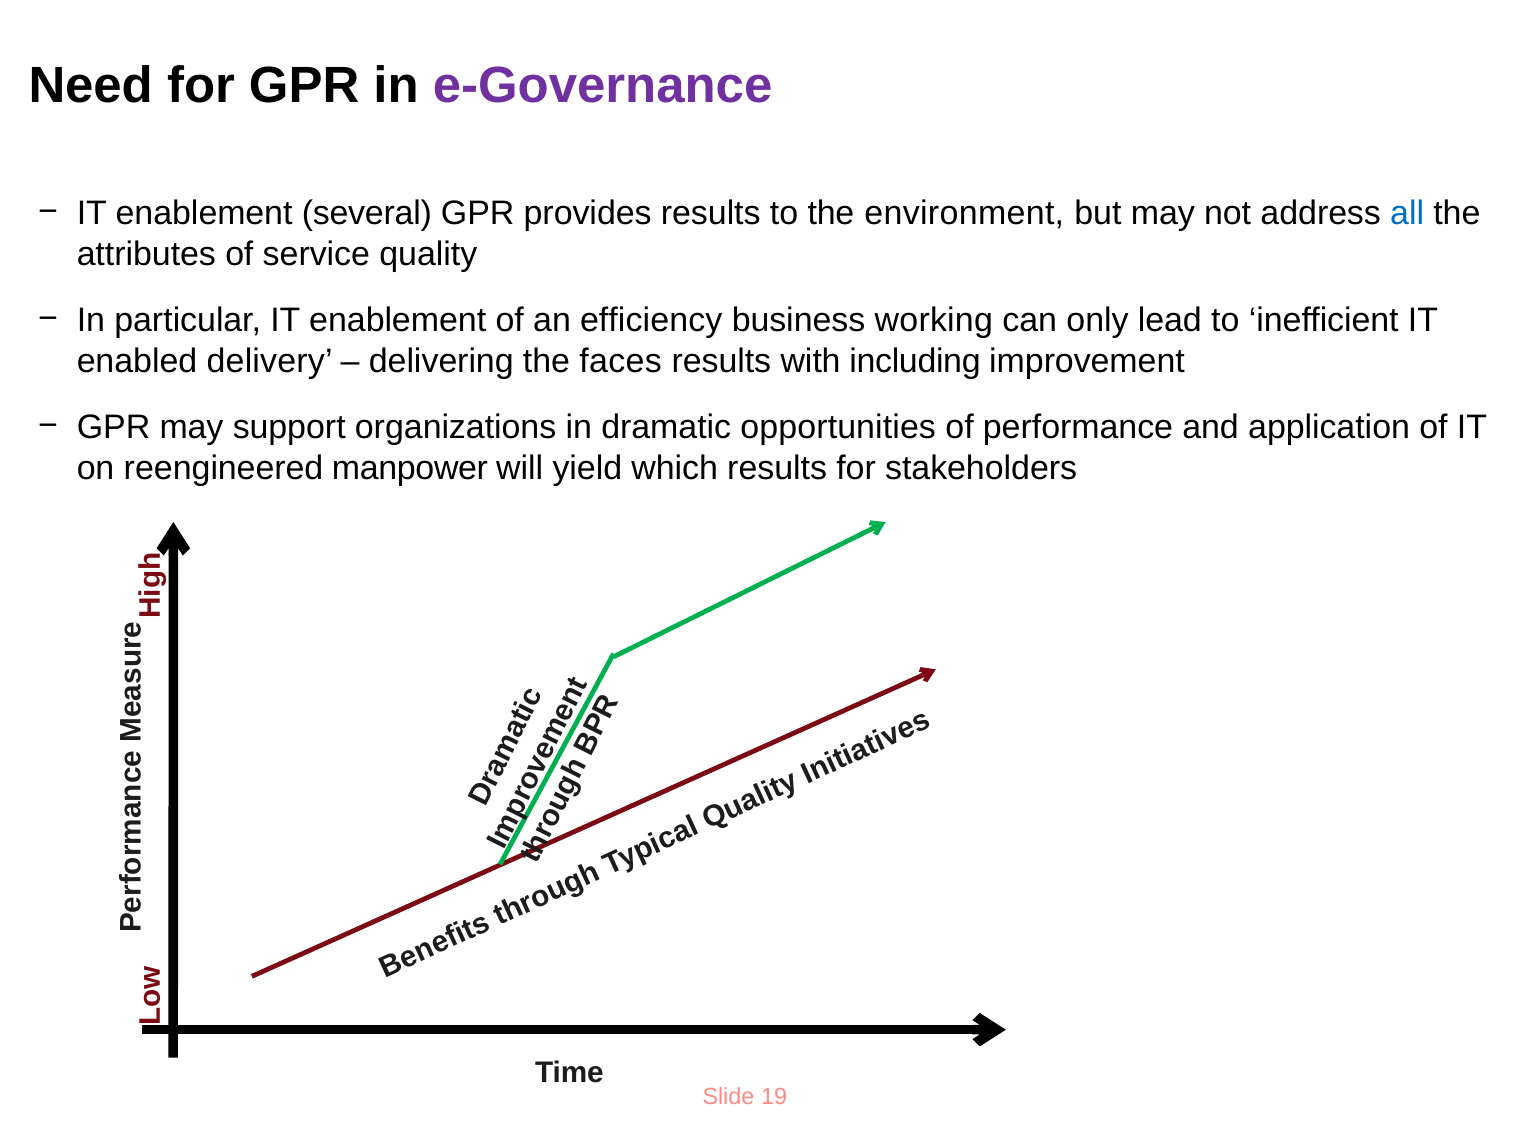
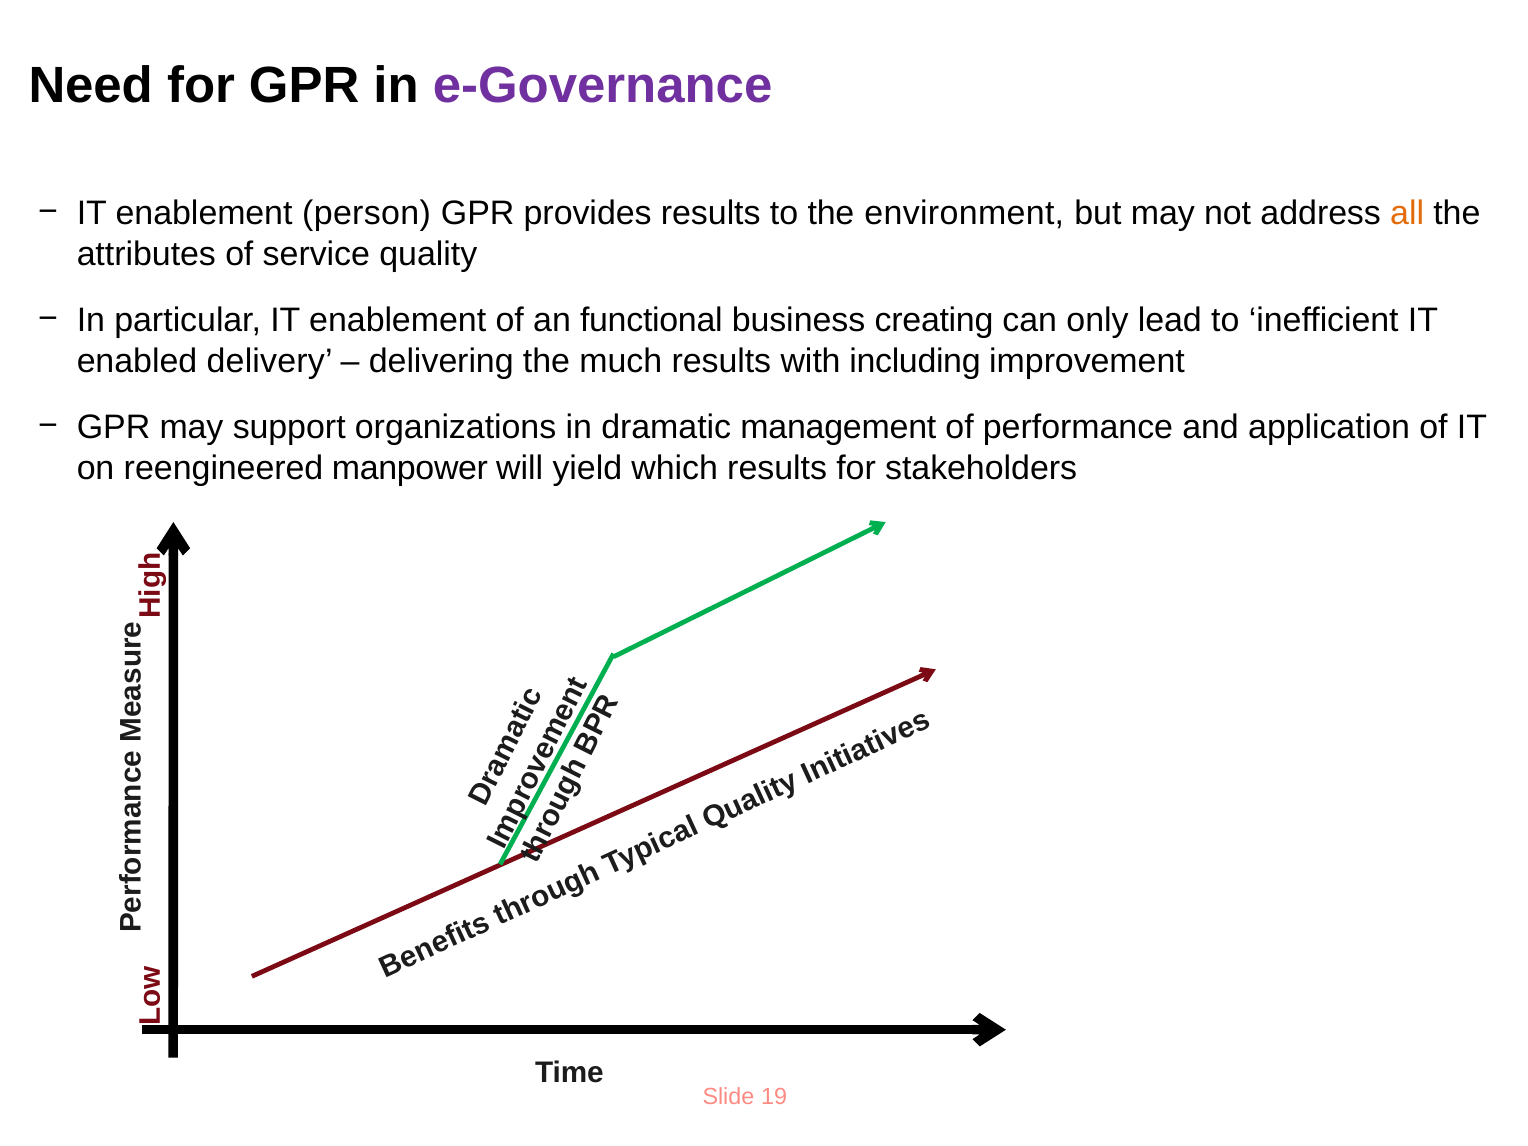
several: several -> person
all colour: blue -> orange
efficiency: efficiency -> functional
working: working -> creating
faces: faces -> much
opportunities: opportunities -> management
